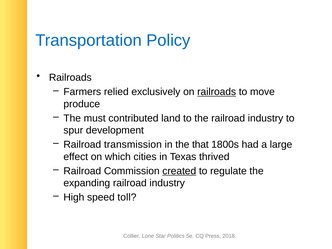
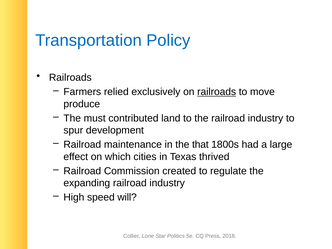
transmission: transmission -> maintenance
created underline: present -> none
toll: toll -> will
